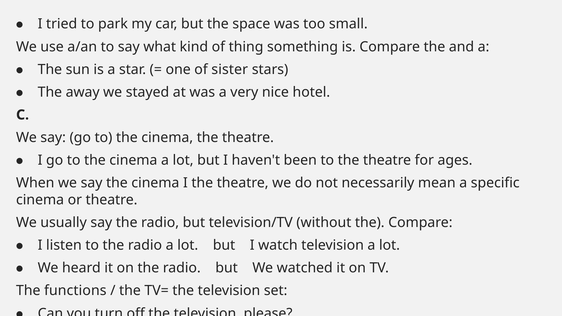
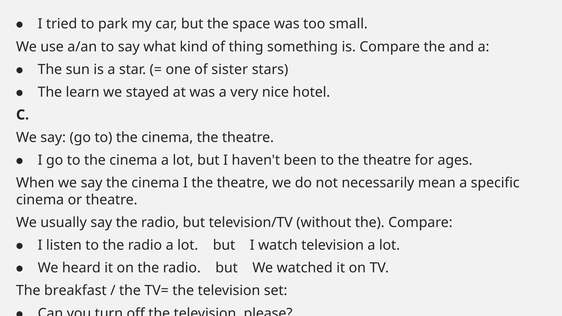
away: away -> learn
functions: functions -> breakfast
